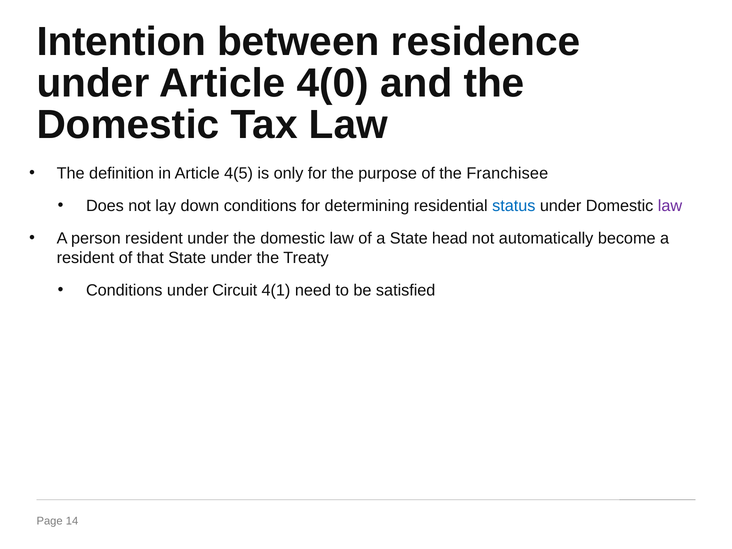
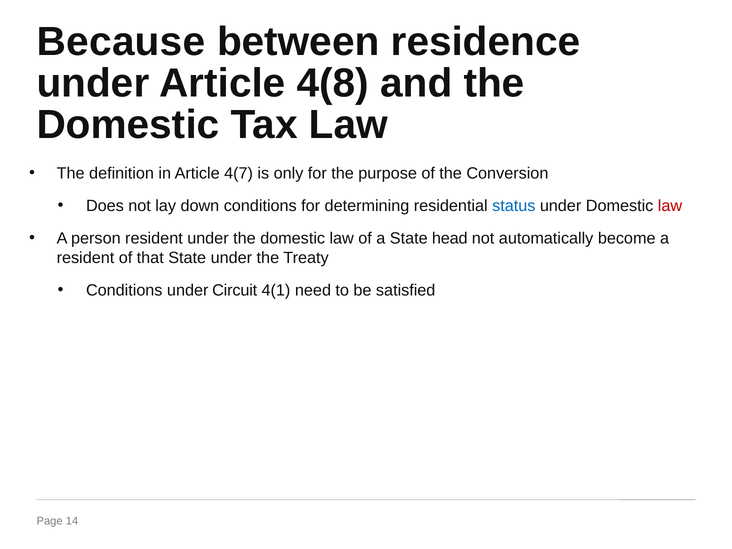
Intention: Intention -> Because
4(0: 4(0 -> 4(8
4(5: 4(5 -> 4(7
Franchisee: Franchisee -> Conversion
law at (670, 206) colour: purple -> red
